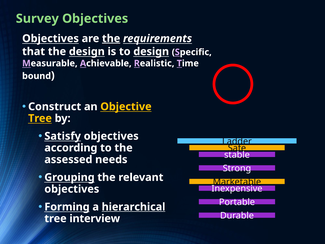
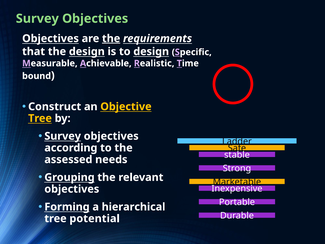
Satisfy at (63, 136): Satisfy -> Survey
hierarchical underline: present -> none
interview: interview -> potential
